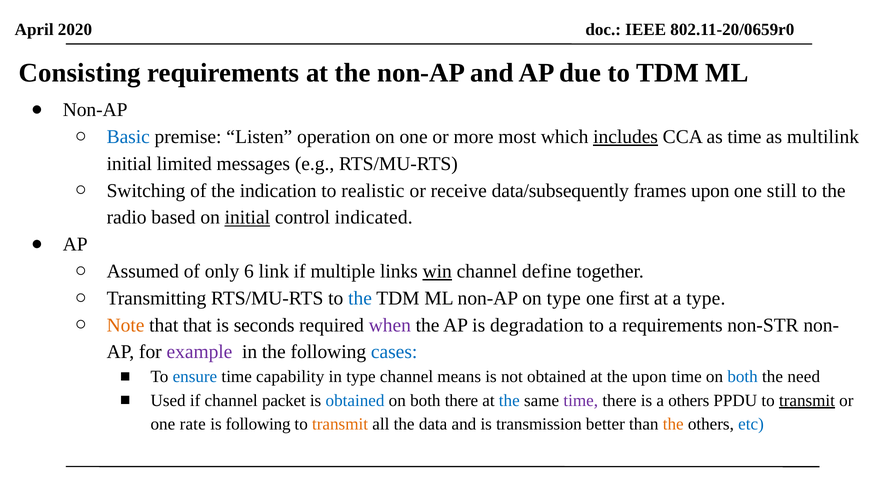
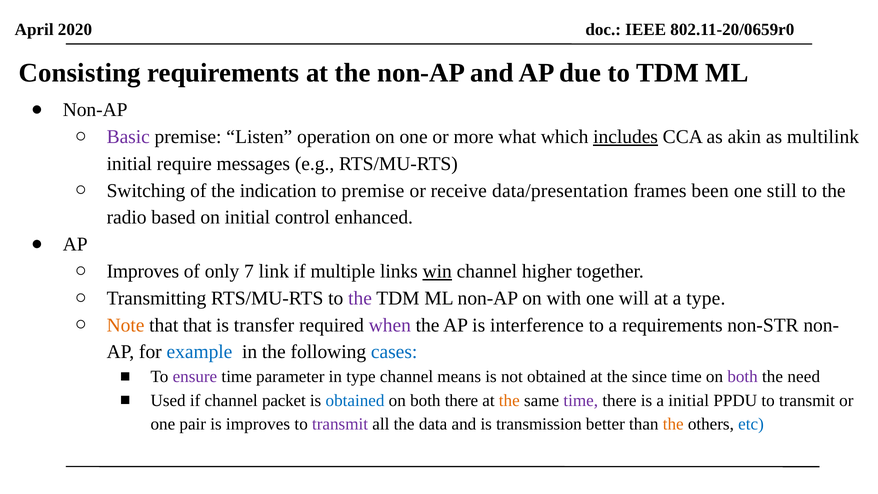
Basic colour: blue -> purple
most: most -> what
as time: time -> akin
limited: limited -> require
to realistic: realistic -> premise
data/subsequently: data/subsequently -> data/presentation
frames upon: upon -> been
initial at (247, 217) underline: present -> none
indicated: indicated -> enhanced
Assumed at (143, 271): Assumed -> Improves
6: 6 -> 7
define: define -> higher
the at (360, 298) colour: blue -> purple
on type: type -> with
first: first -> will
seconds: seconds -> transfer
degradation: degradation -> interference
example colour: purple -> blue
ensure colour: blue -> purple
capability: capability -> parameter
the upon: upon -> since
both at (743, 377) colour: blue -> purple
the at (509, 400) colour: blue -> orange
a others: others -> initial
transmit at (807, 400) underline: present -> none
rate: rate -> pair
is following: following -> improves
transmit at (340, 424) colour: orange -> purple
